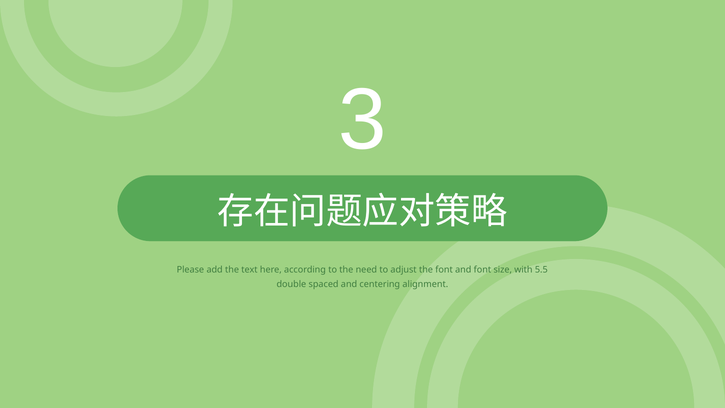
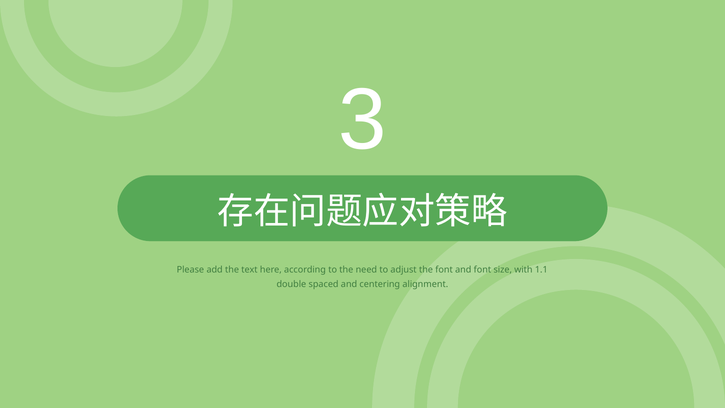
5.5: 5.5 -> 1.1
